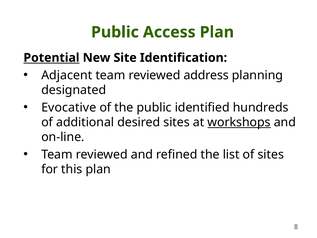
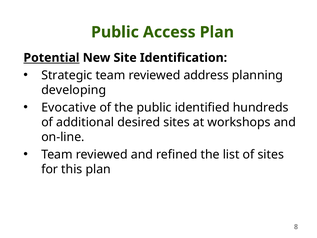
Adjacent: Adjacent -> Strategic
designated: designated -> developing
workshops underline: present -> none
